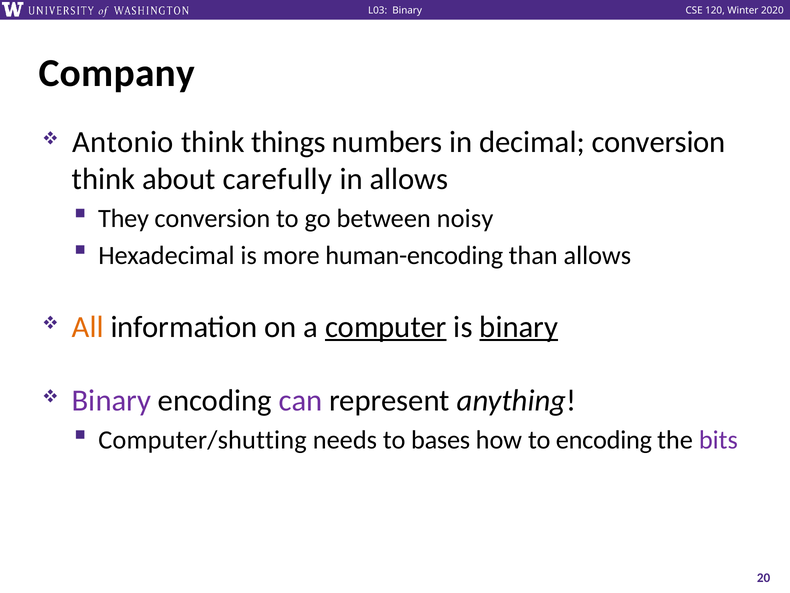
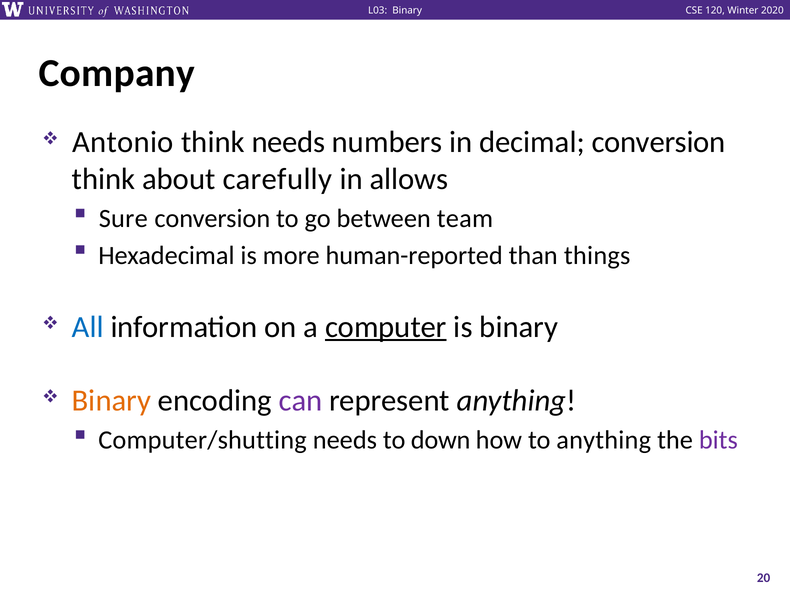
think things: things -> needs
They: They -> Sure
noisy: noisy -> team
human-encoding: human-encoding -> human-reported
than allows: allows -> things
All colour: orange -> blue
binary at (519, 327) underline: present -> none
Binary at (111, 400) colour: purple -> orange
bases: bases -> down
to encoding: encoding -> anything
